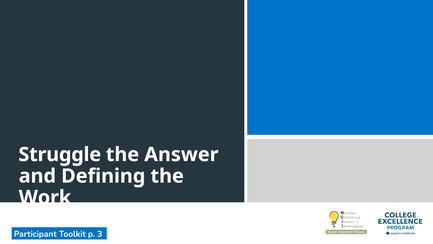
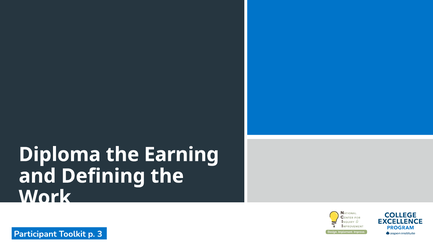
Struggle: Struggle -> Diploma
Answer: Answer -> Earning
